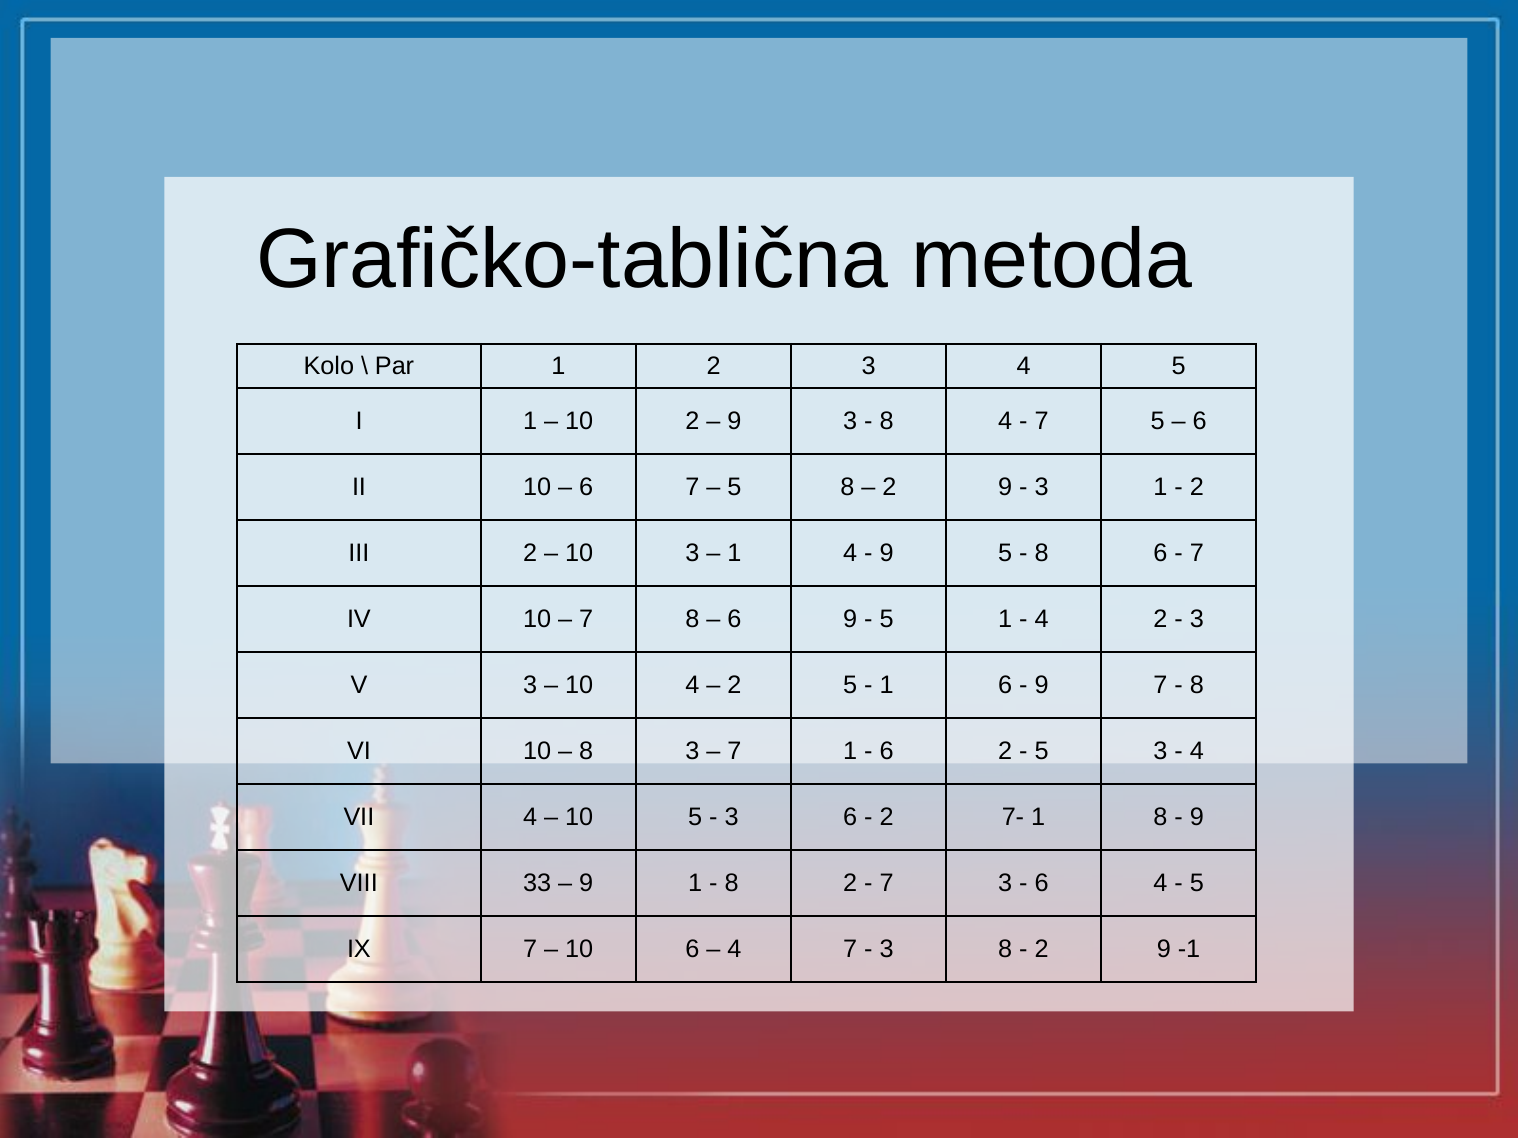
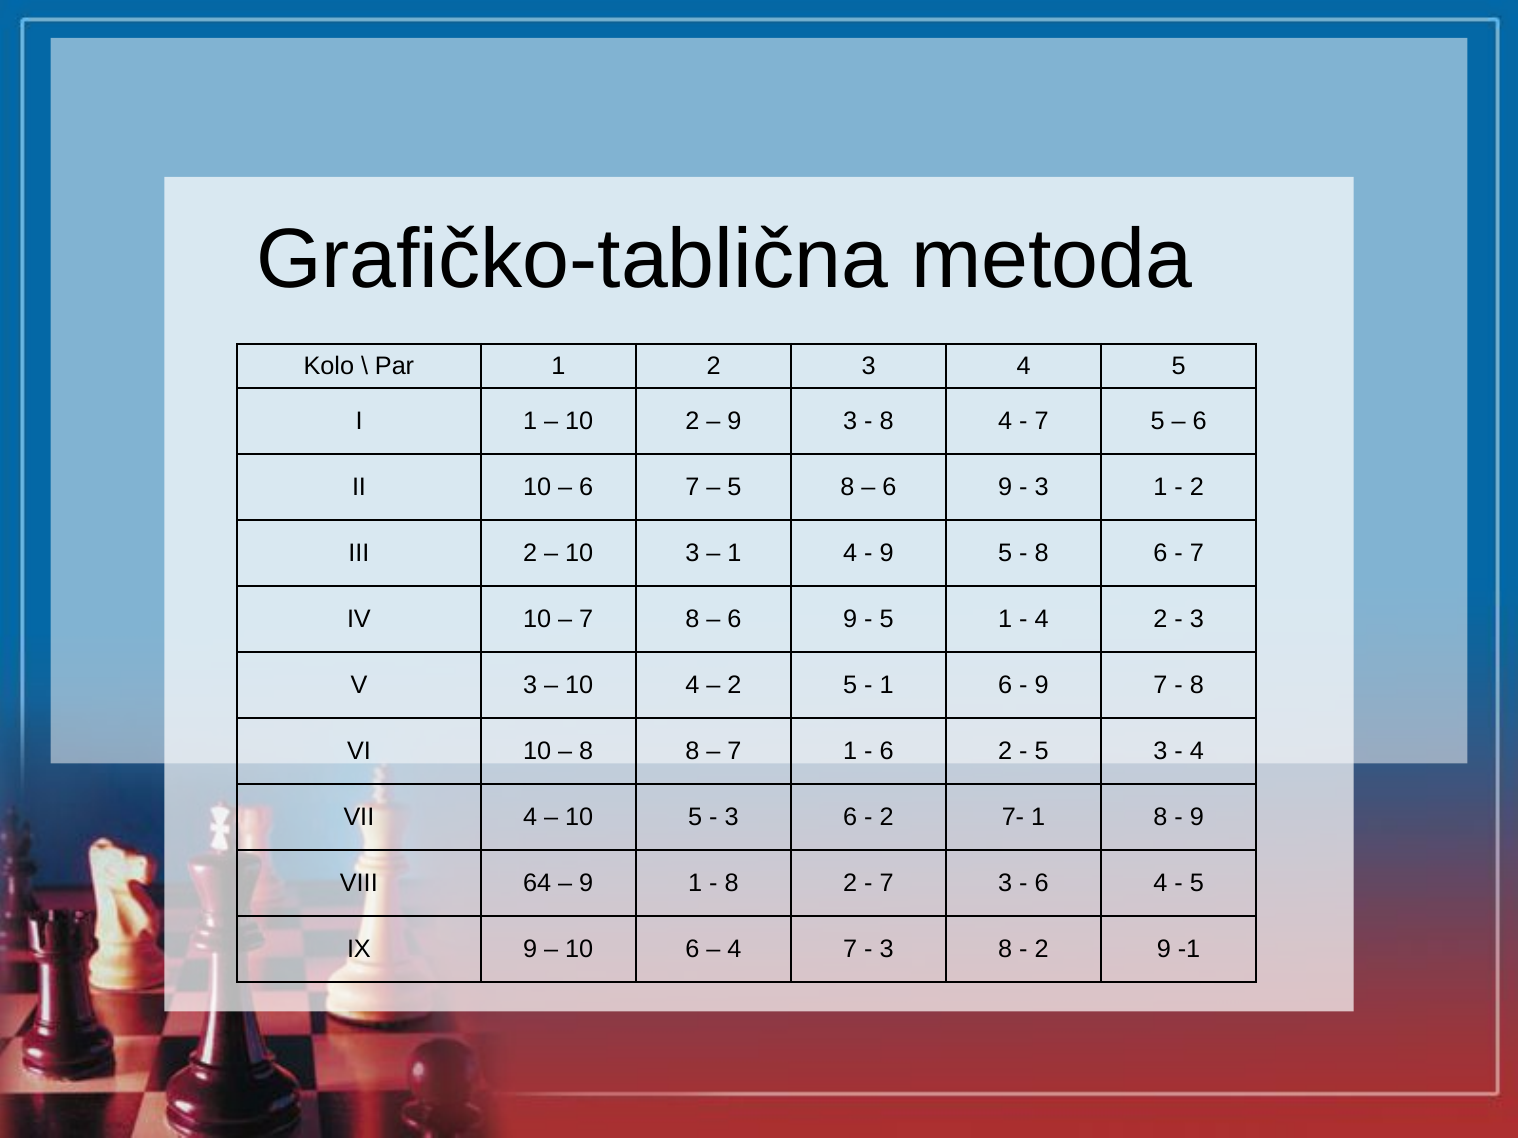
2 at (889, 488): 2 -> 6
8 3: 3 -> 8
33: 33 -> 64
IX 7: 7 -> 9
